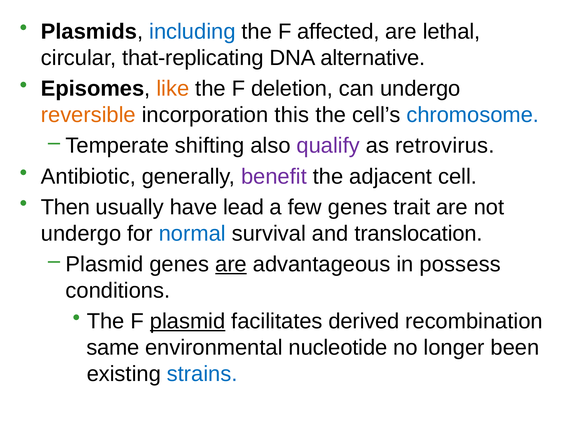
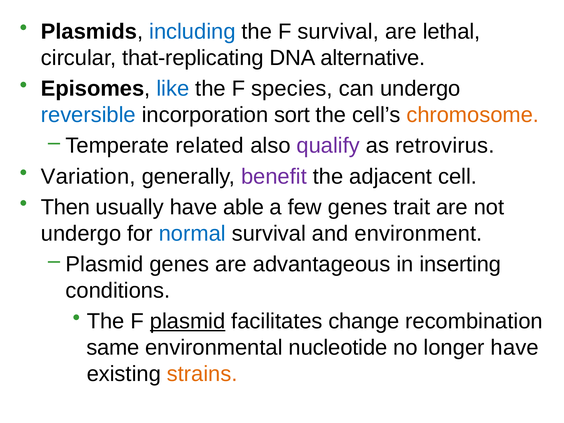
F affected: affected -> survival
like colour: orange -> blue
deletion: deletion -> species
reversible colour: orange -> blue
this: this -> sort
chromosome colour: blue -> orange
shifting: shifting -> related
Antibiotic: Antibiotic -> Variation
lead: lead -> able
translocation: translocation -> environment
are at (231, 264) underline: present -> none
possess: possess -> inserting
derived: derived -> change
longer been: been -> have
strains colour: blue -> orange
